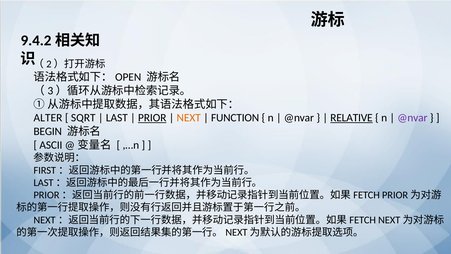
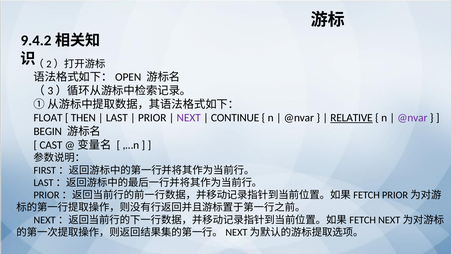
ALTER: ALTER -> FLOAT
SQRT: SQRT -> THEN
PRIOR underline: present -> none
NEXT colour: orange -> purple
FUNCTION: FUNCTION -> CONTINUE
ASCII: ASCII -> CAST
